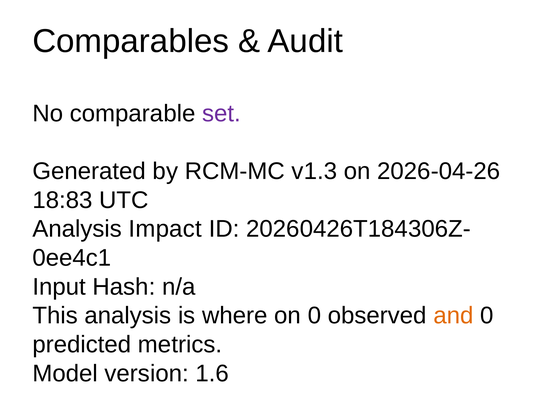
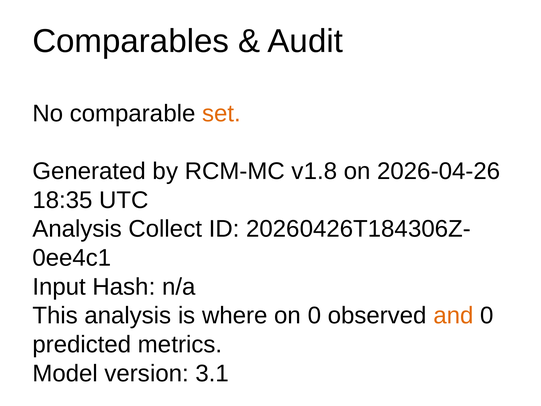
set colour: purple -> orange
v1.3: v1.3 -> v1.8
18:83: 18:83 -> 18:35
Impact: Impact -> Collect
1.6: 1.6 -> 3.1
